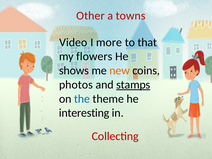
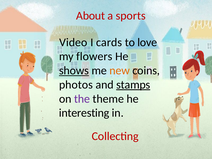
Other: Other -> About
towns: towns -> sports
more: more -> cards
that: that -> love
shows underline: none -> present
the colour: blue -> purple
